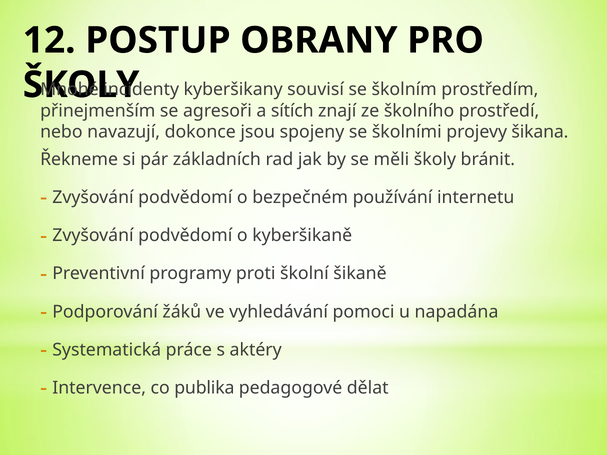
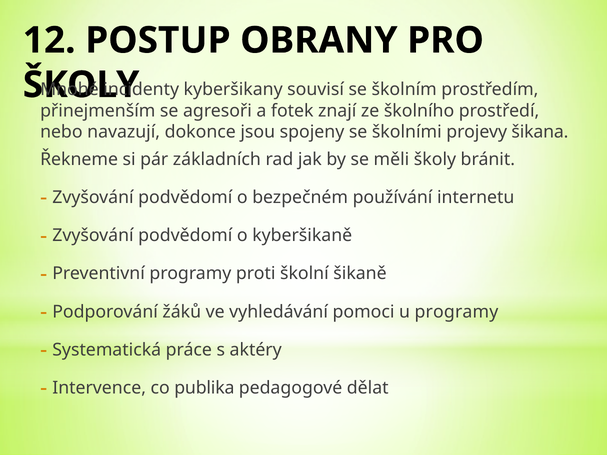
sítích: sítích -> fotek
u napadána: napadána -> programy
